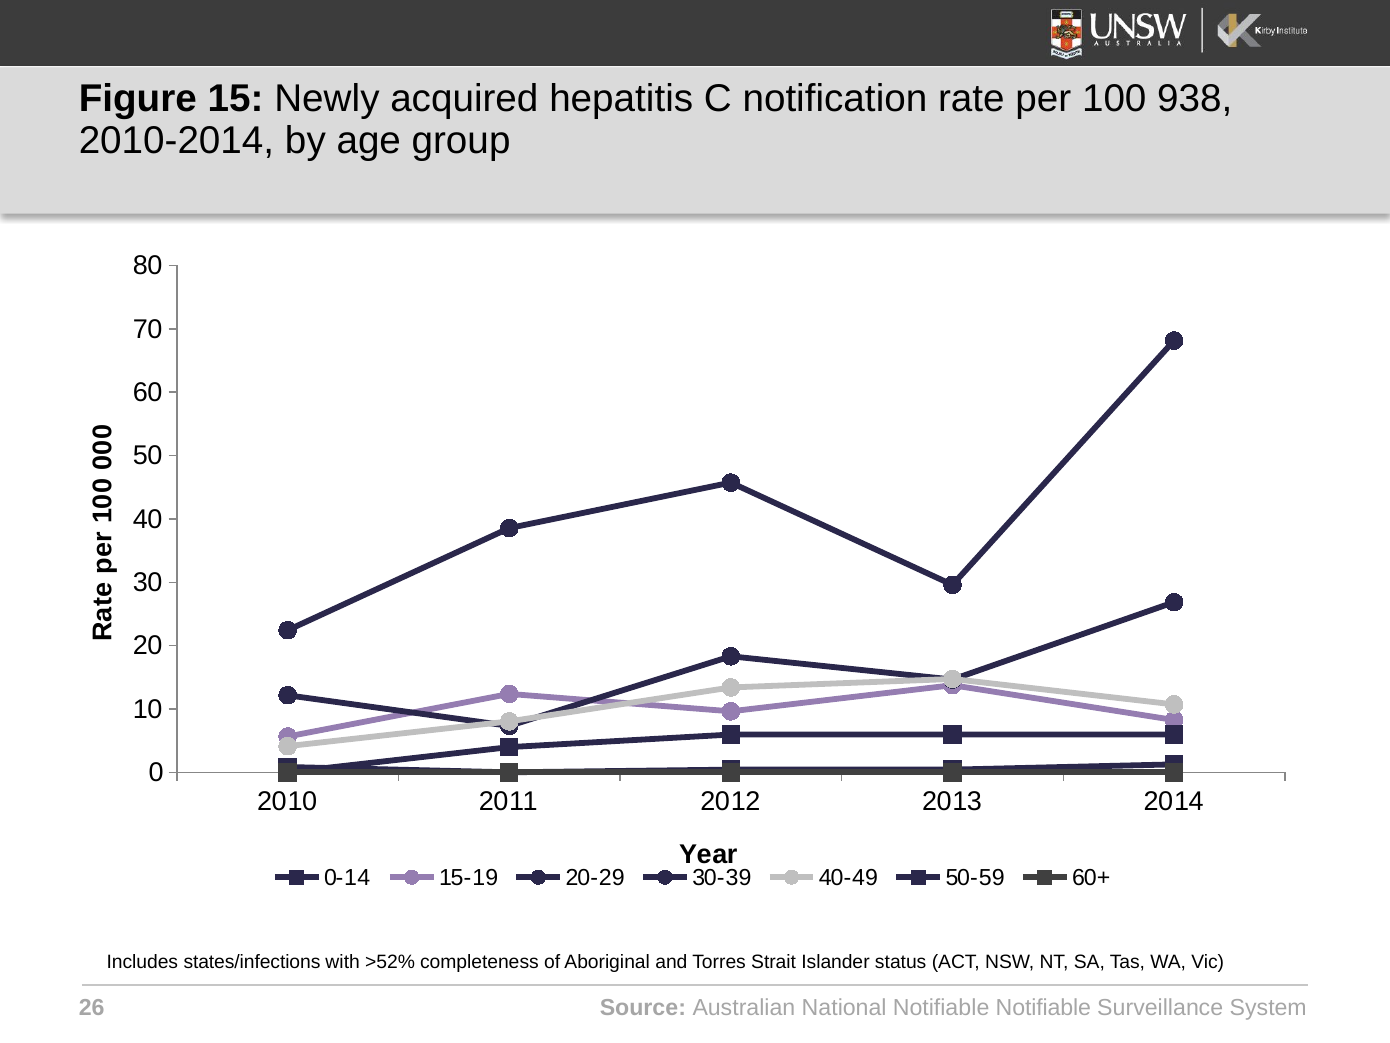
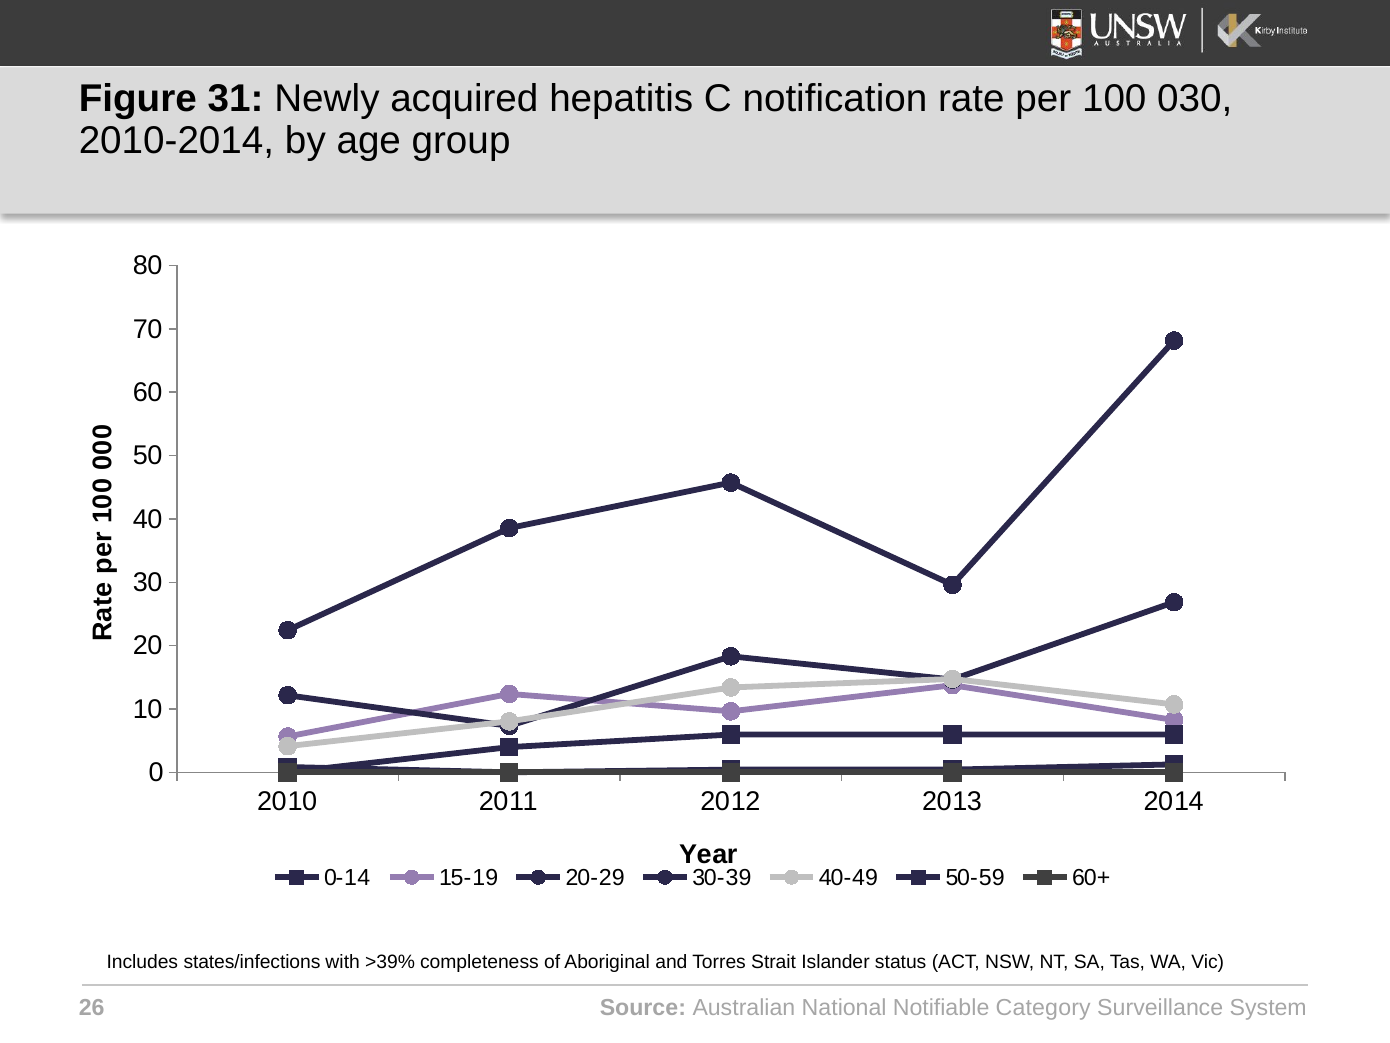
15: 15 -> 31
938: 938 -> 030
>52%: >52% -> >39%
Notifiable Notifiable: Notifiable -> Category
